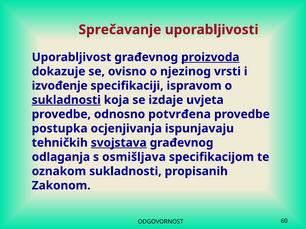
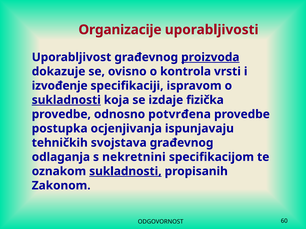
Sprečavanje: Sprečavanje -> Organizacije
njezinog: njezinog -> kontrola
uvjeta: uvjeta -> fizička
svojstava underline: present -> none
osmišljava: osmišljava -> nekretnini
sukladnosti at (125, 172) underline: none -> present
